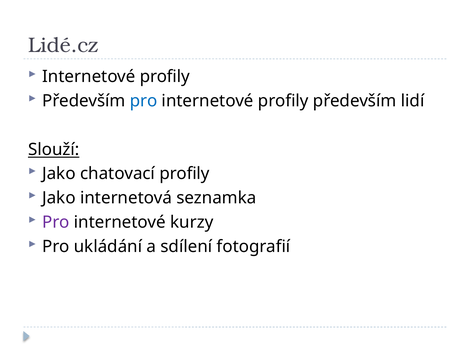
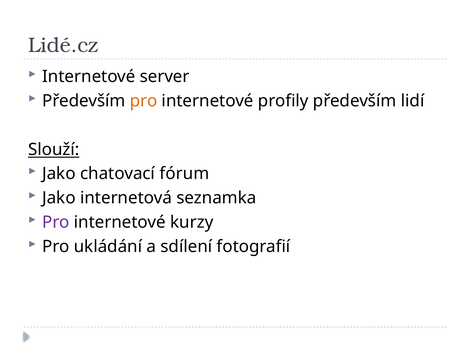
profily at (165, 76): profily -> server
pro at (144, 101) colour: blue -> orange
chatovací profily: profily -> fórum
